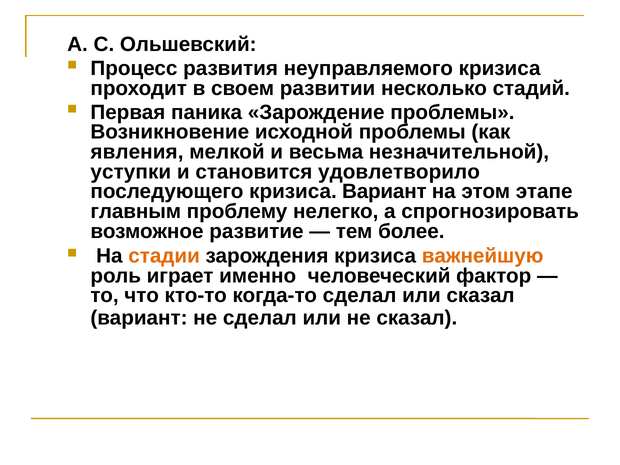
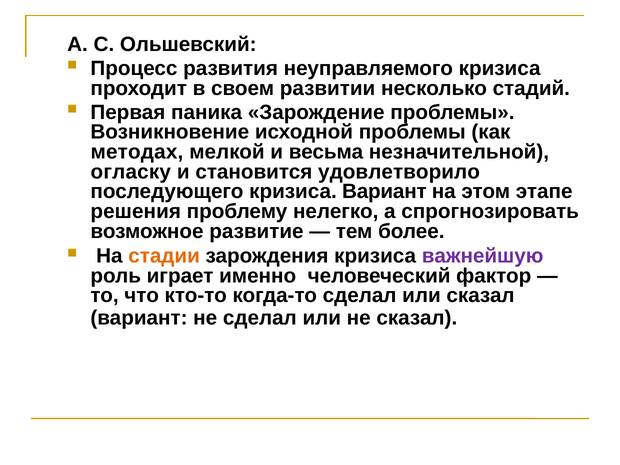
явления: явления -> методах
уступки: уступки -> огласку
главным: главным -> решения
важнейшую colour: orange -> purple
